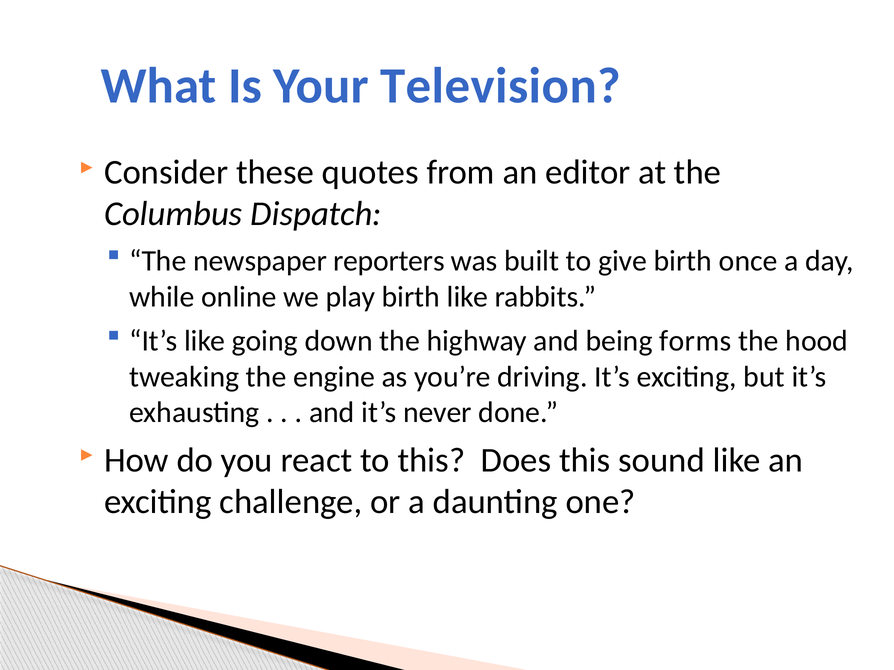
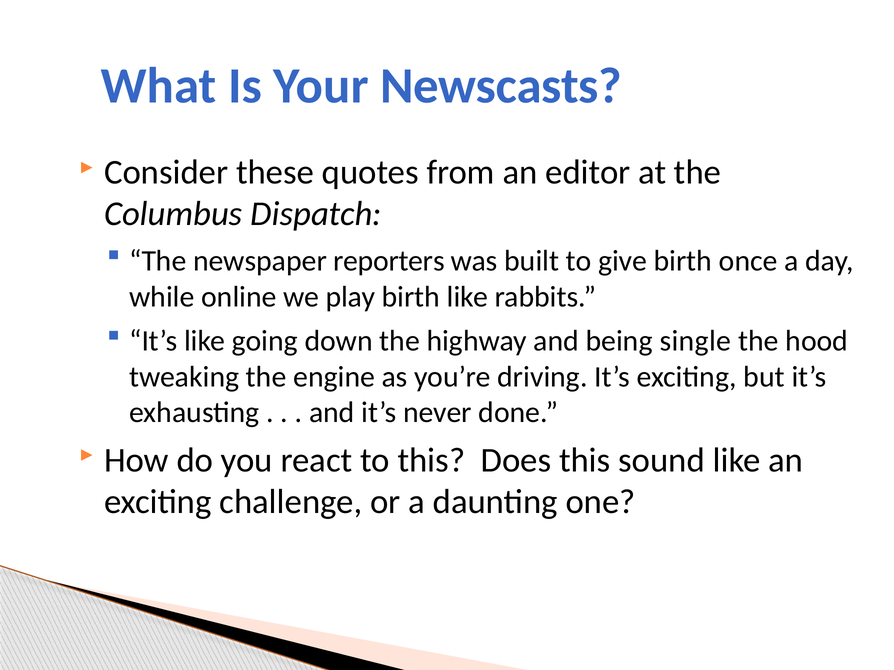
Television: Television -> Newscasts
forms: forms -> single
